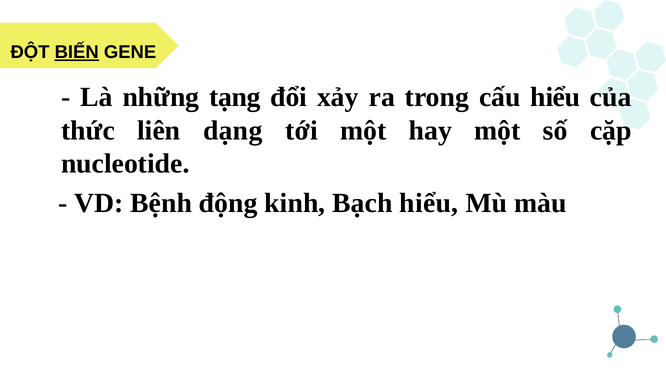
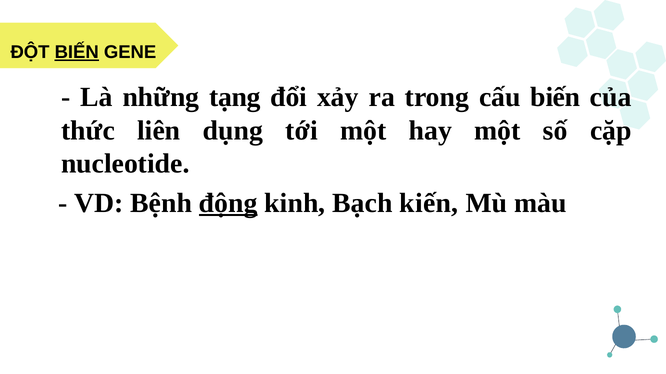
cấu hiểu: hiểu -> biến
dạng: dạng -> dụng
động underline: none -> present
Bạch hiểu: hiểu -> kiến
